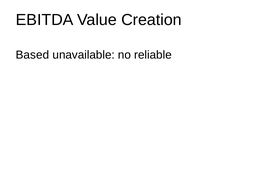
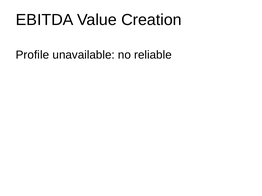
Based: Based -> Profile
